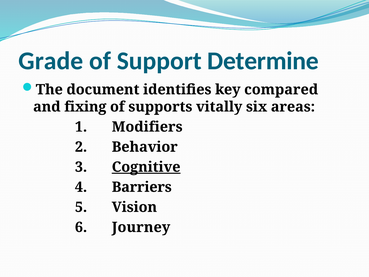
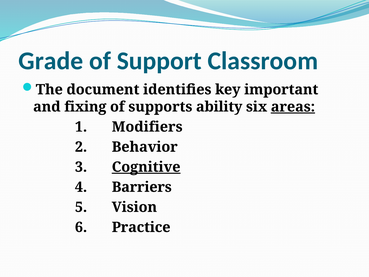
Determine: Determine -> Classroom
compared: compared -> important
vitally: vitally -> ability
areas underline: none -> present
Journey: Journey -> Practice
